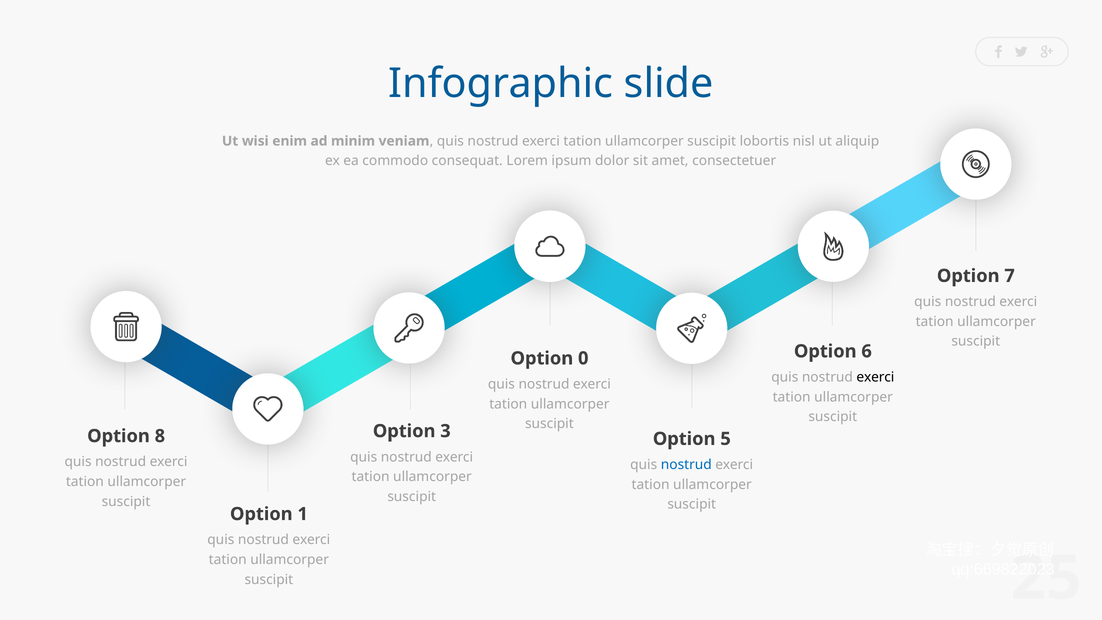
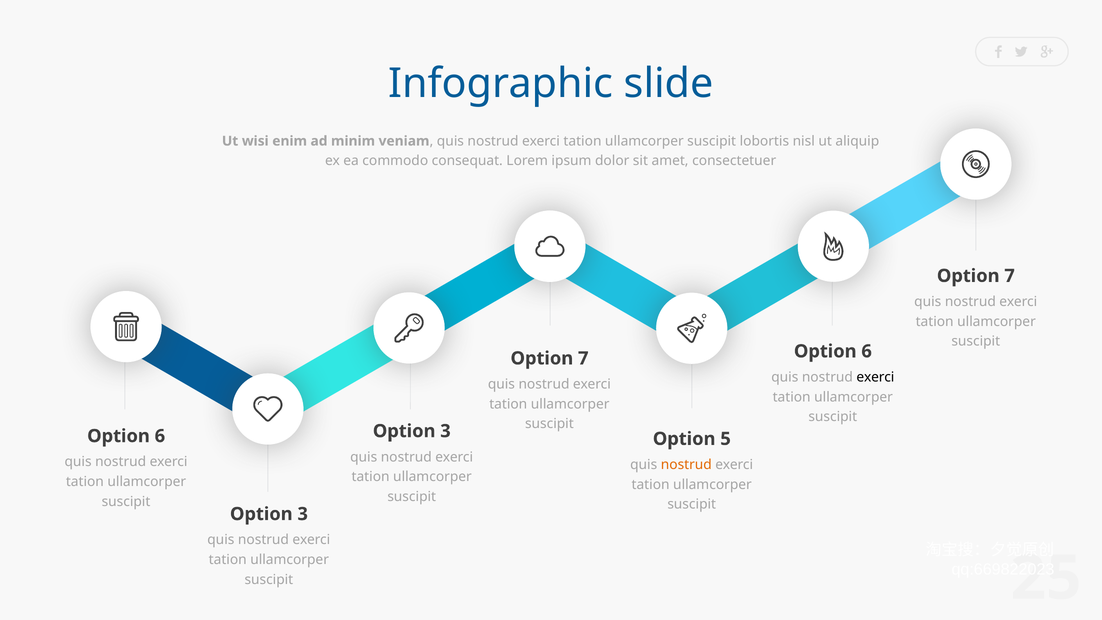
0 at (583, 358): 0 -> 7
8 at (160, 436): 8 -> 6
nostrud at (686, 465) colour: blue -> orange
1 at (303, 514): 1 -> 3
